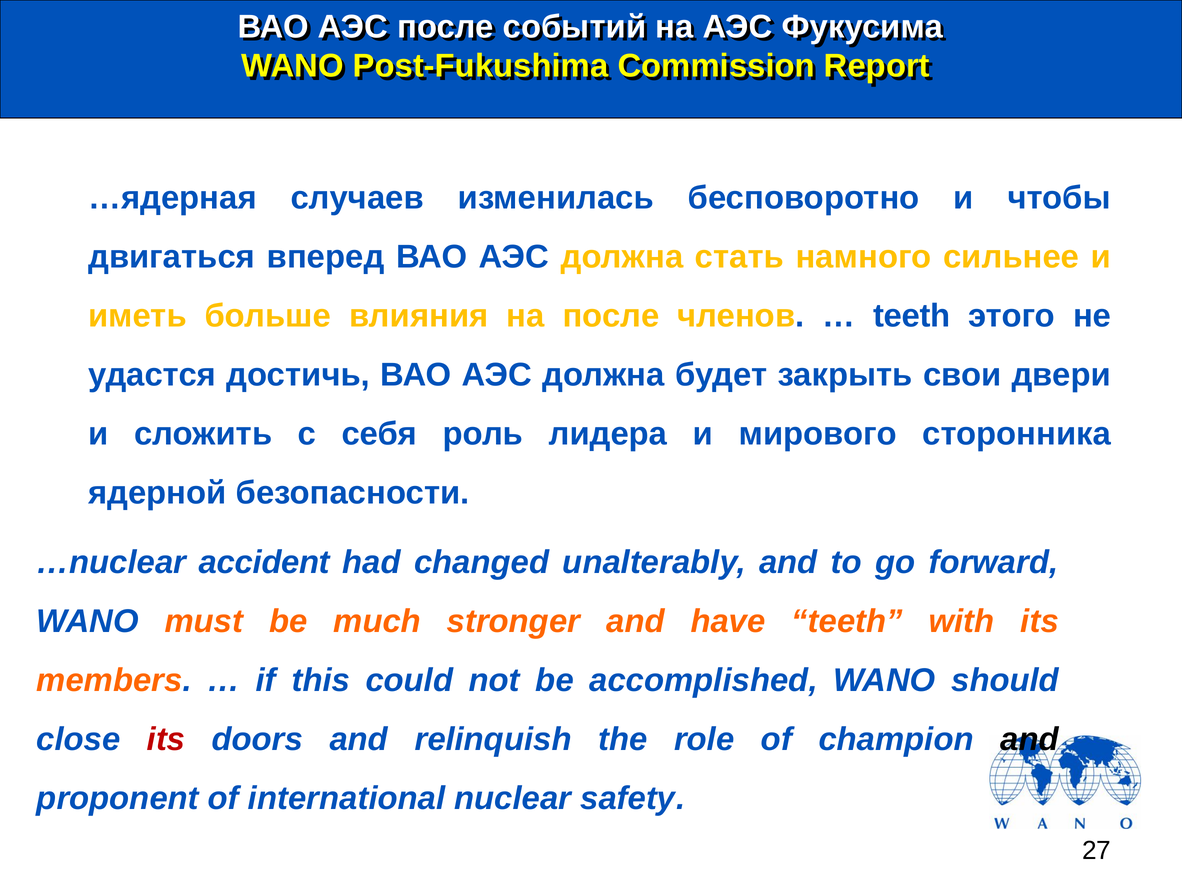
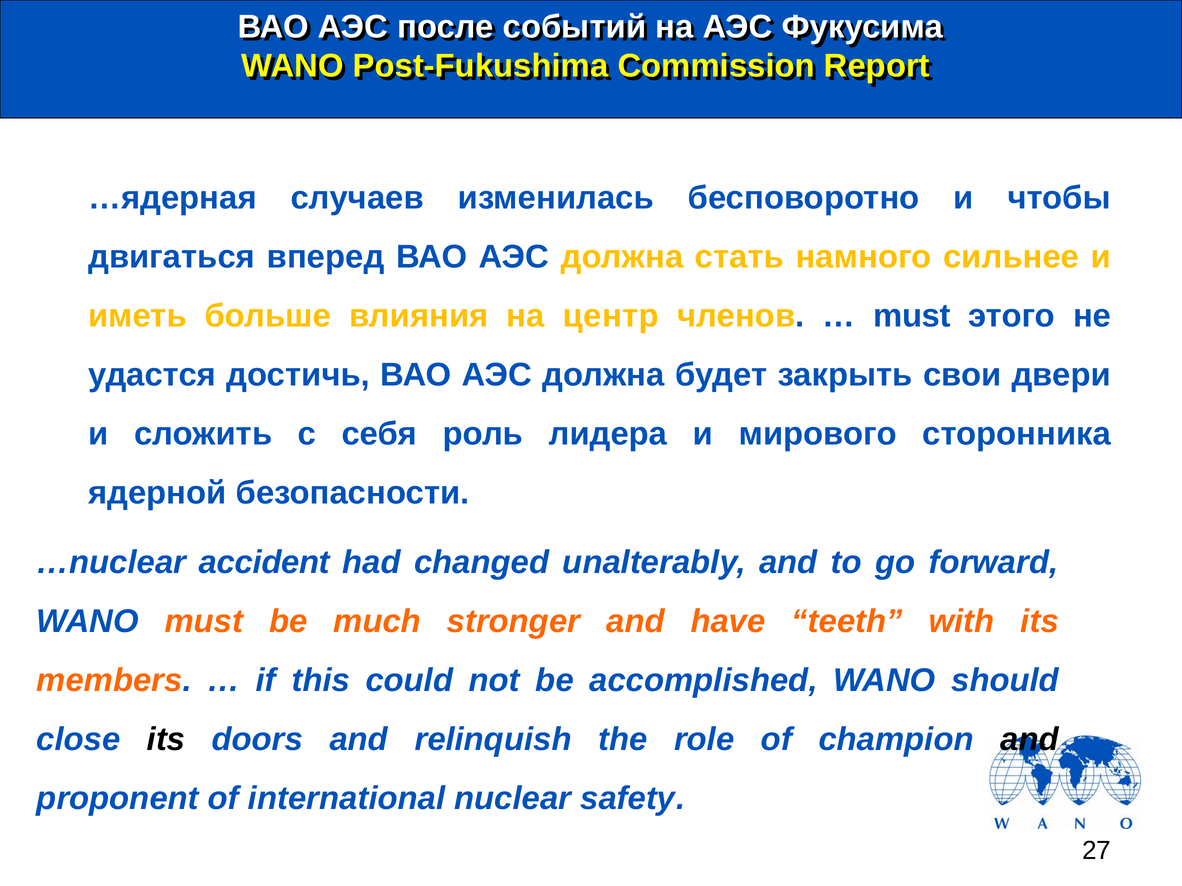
на после: после -> центр
teeth at (912, 316): teeth -> must
its at (166, 740) colour: red -> black
